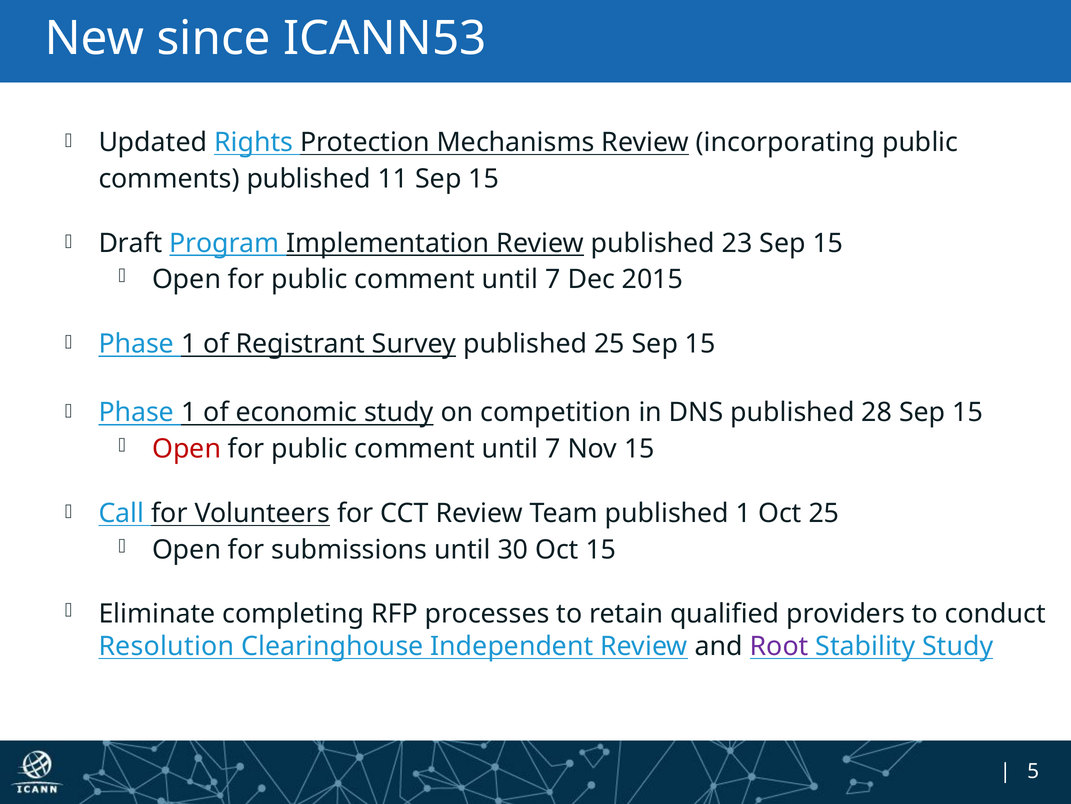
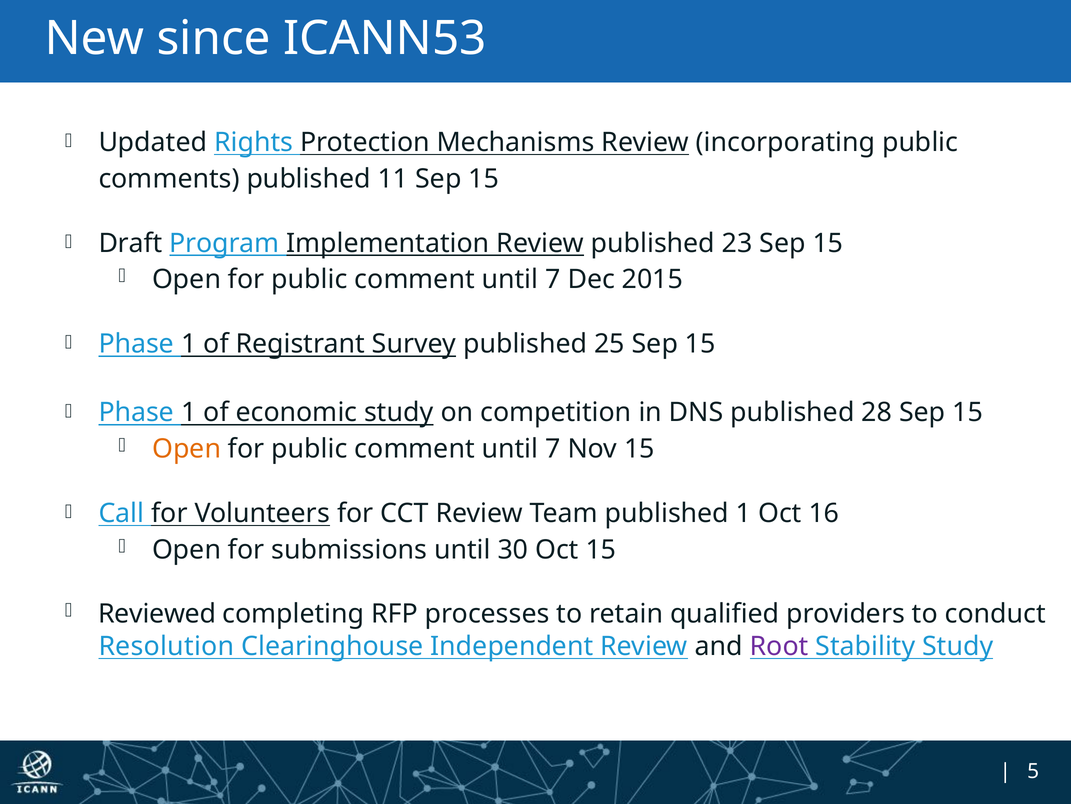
Open at (187, 449) colour: red -> orange
Oct 25: 25 -> 16
Eliminate: Eliminate -> Reviewed
